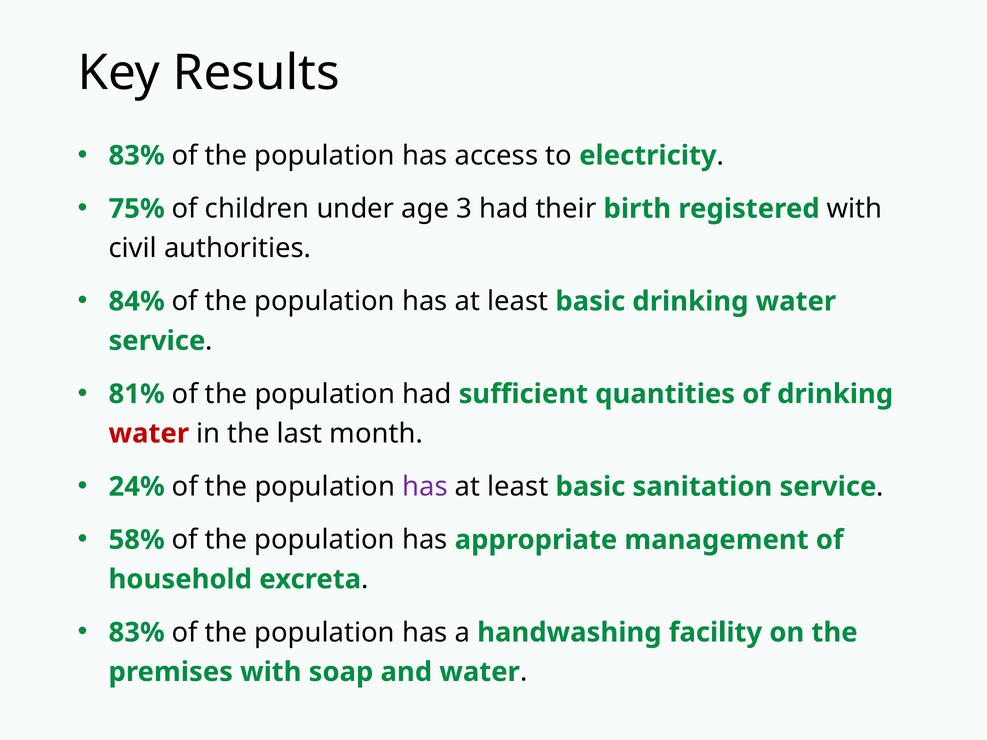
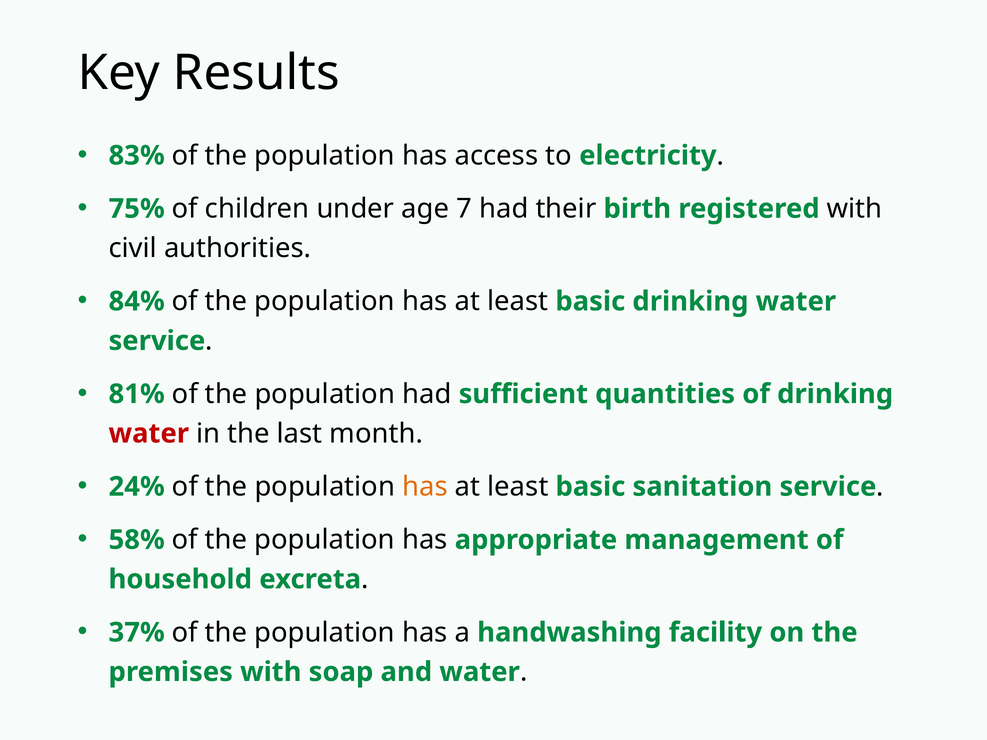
3: 3 -> 7
has at (425, 487) colour: purple -> orange
83% at (137, 633): 83% -> 37%
